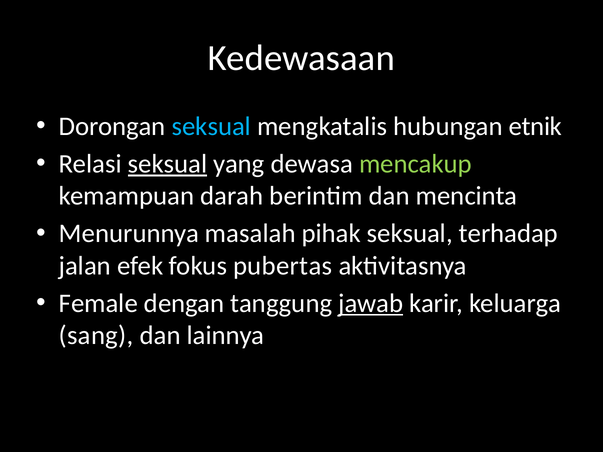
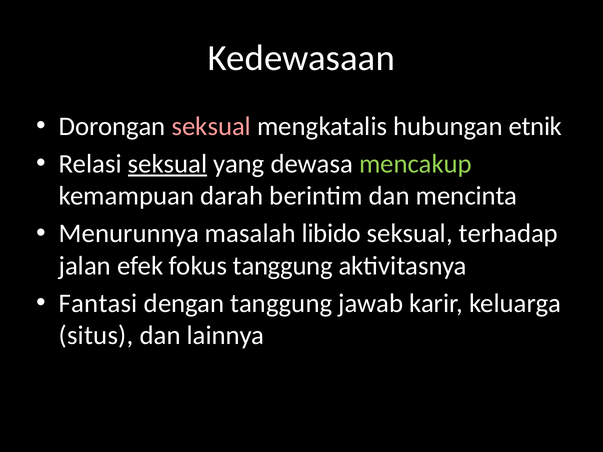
seksual at (211, 126) colour: light blue -> pink
pihak: pihak -> libido
fokus pubertas: pubertas -> tanggung
Female: Female -> Fantasi
jawab underline: present -> none
sang: sang -> situs
